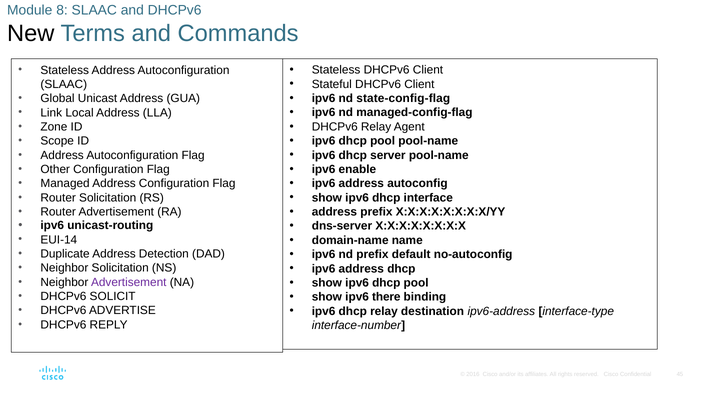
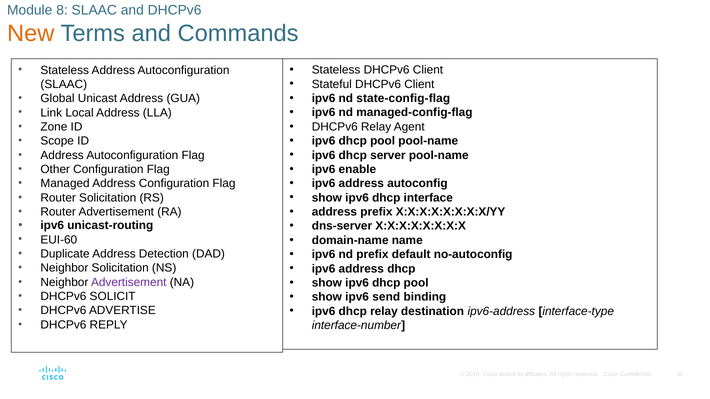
New colour: black -> orange
EUI-14: EUI-14 -> EUI-60
there: there -> send
